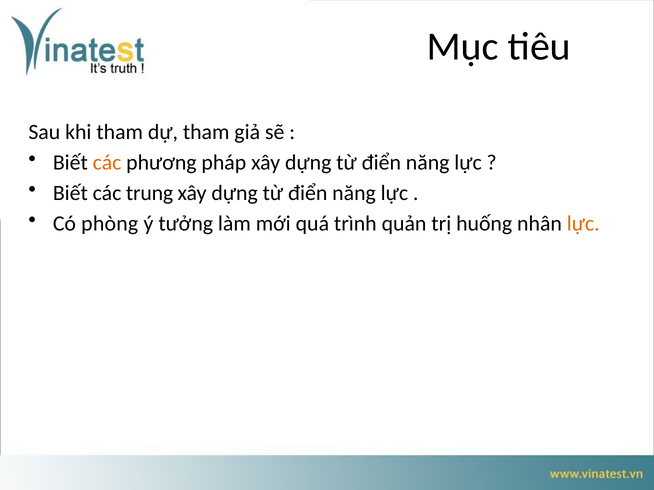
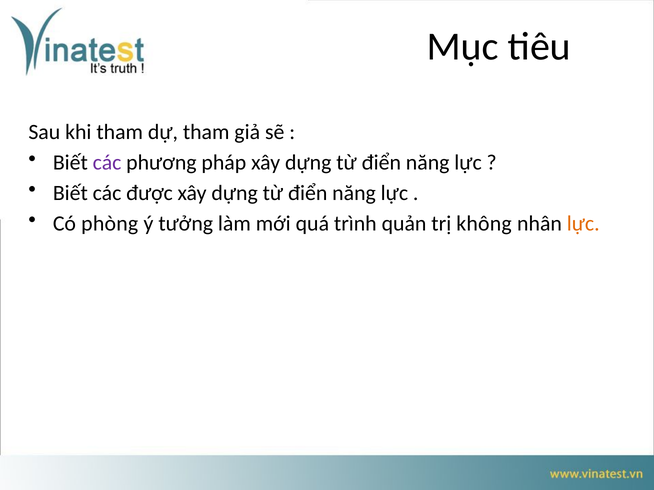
các at (107, 163) colour: orange -> purple
trung: trung -> được
huống: huống -> không
